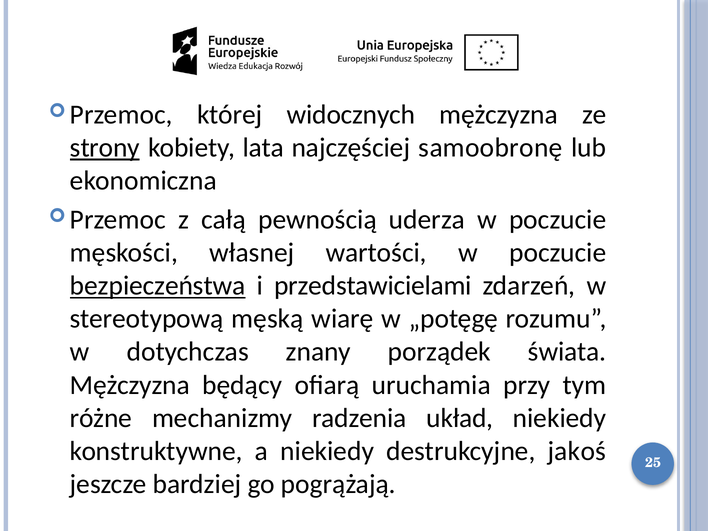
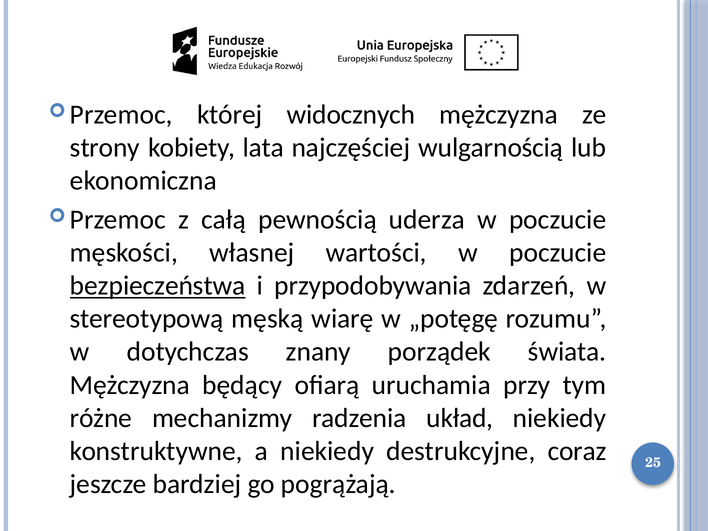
strony underline: present -> none
samoobronę: samoobronę -> wulgarnością
przedstawicielami: przedstawicielami -> przypodobywania
jakoś: jakoś -> coraz
